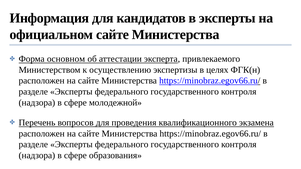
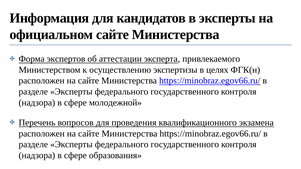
основном: основном -> экспертов
